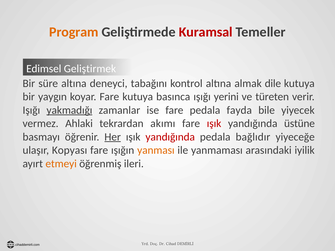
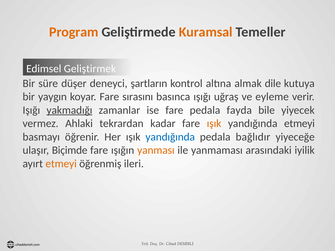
Kuramsal colour: red -> orange
süre altına: altına -> düşer
tabağını: tabağını -> şartların
Fare kutuya: kutuya -> sırasını
yerini: yerini -> uğraş
türeten: türeten -> eyleme
akımı: akımı -> kadar
ışık at (214, 124) colour: red -> orange
yandığında üstüne: üstüne -> etmeyi
Her underline: present -> none
yandığında at (170, 137) colour: red -> blue
Kopyası: Kopyası -> Biçimde
